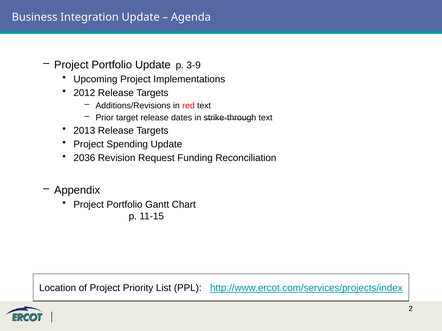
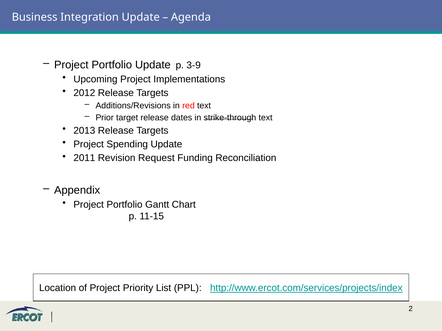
2036: 2036 -> 2011
